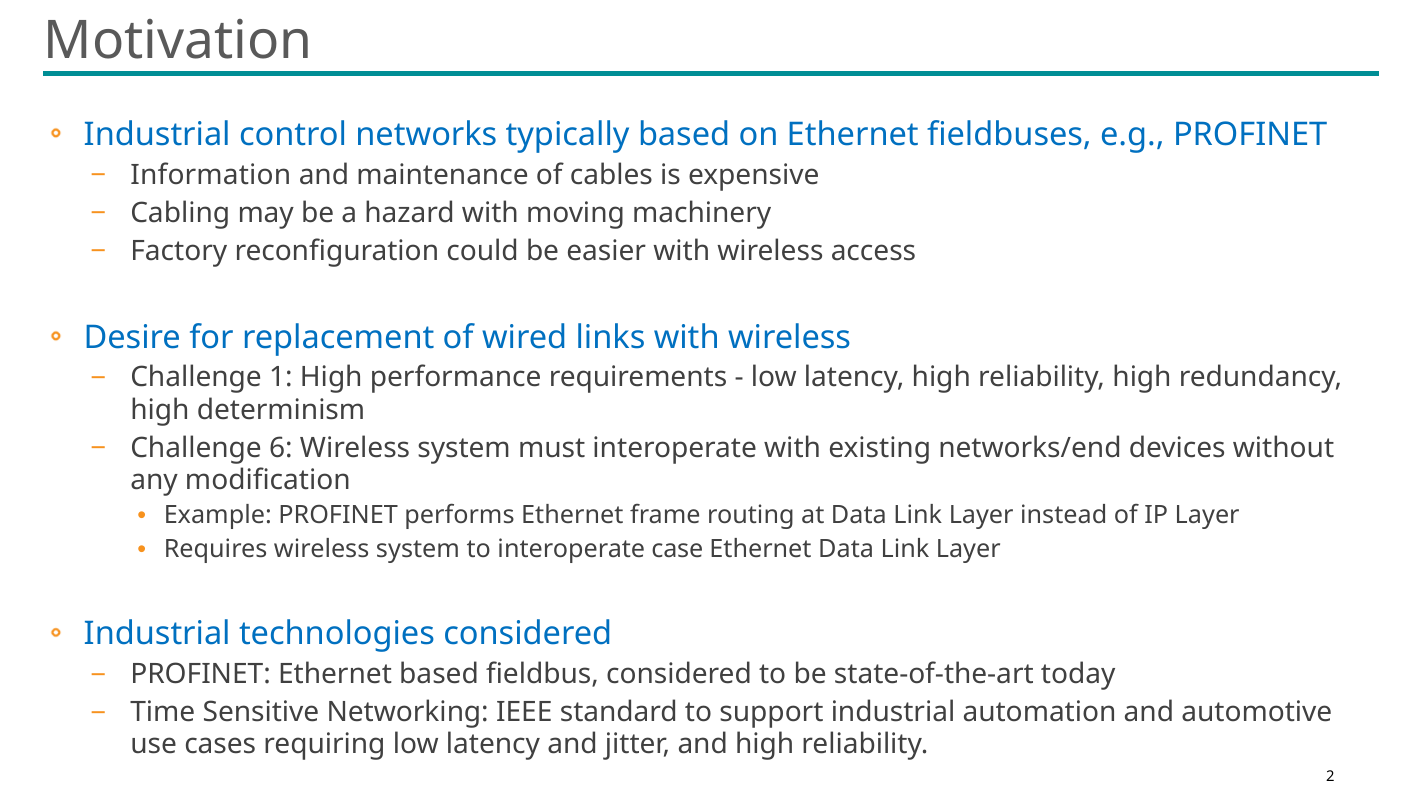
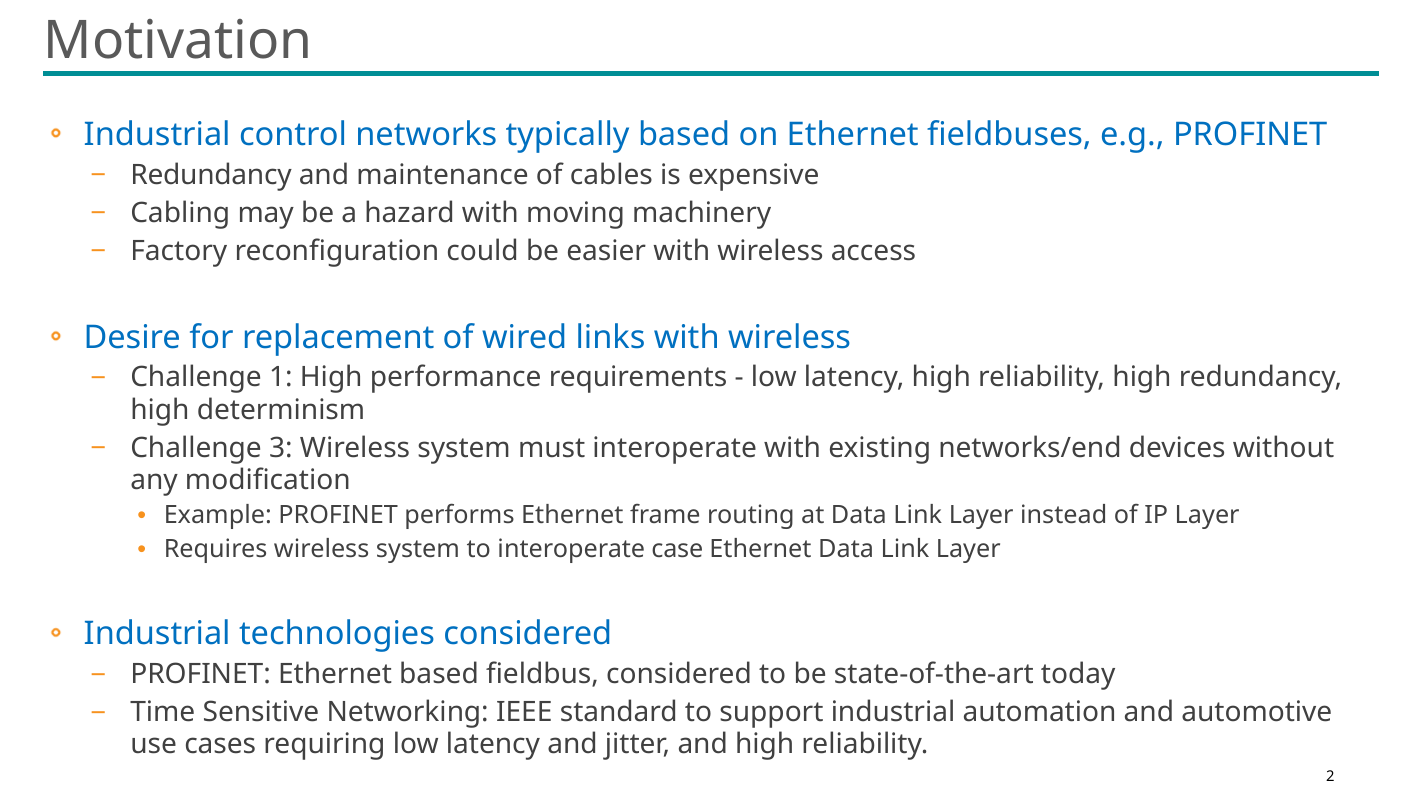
Information at (211, 175): Information -> Redundancy
6: 6 -> 3
